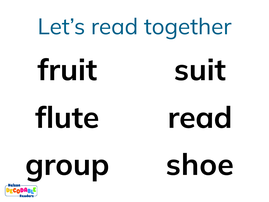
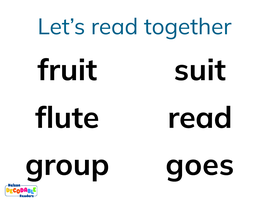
shoe: shoe -> goes
